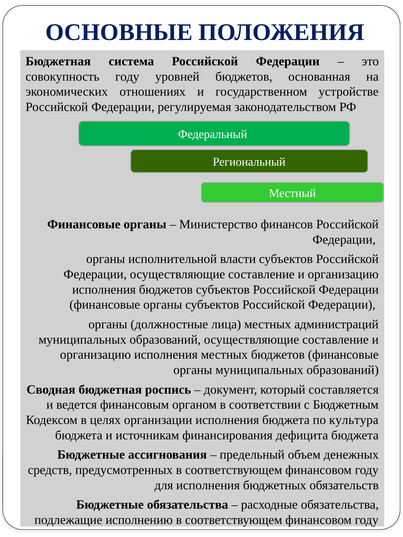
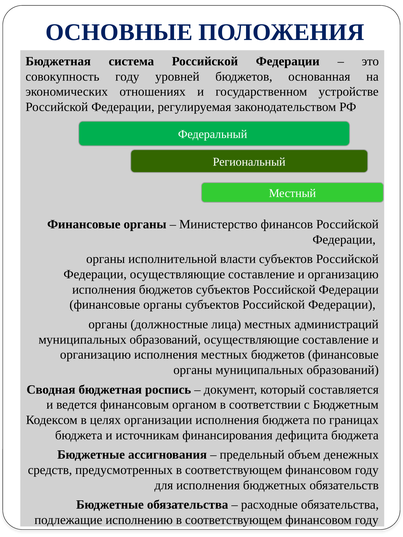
культура: культура -> границах
